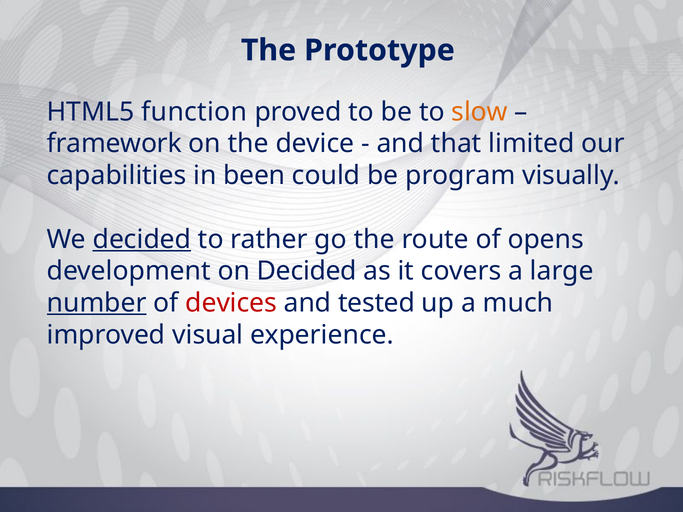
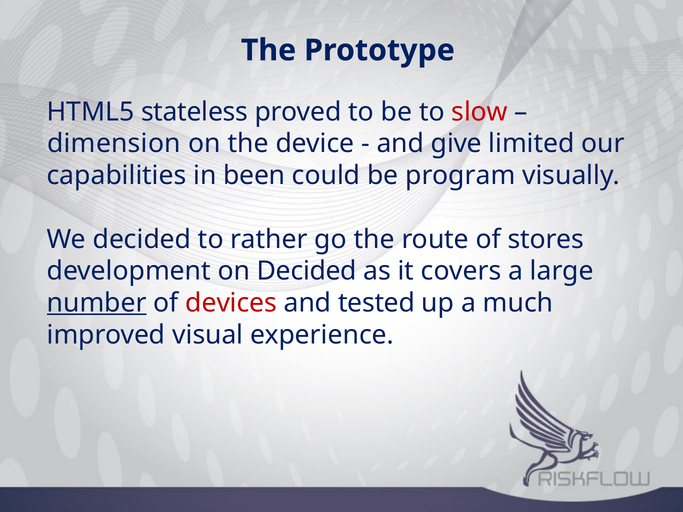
function: function -> stateless
slow colour: orange -> red
framework: framework -> dimension
that: that -> give
decided at (142, 239) underline: present -> none
opens: opens -> stores
